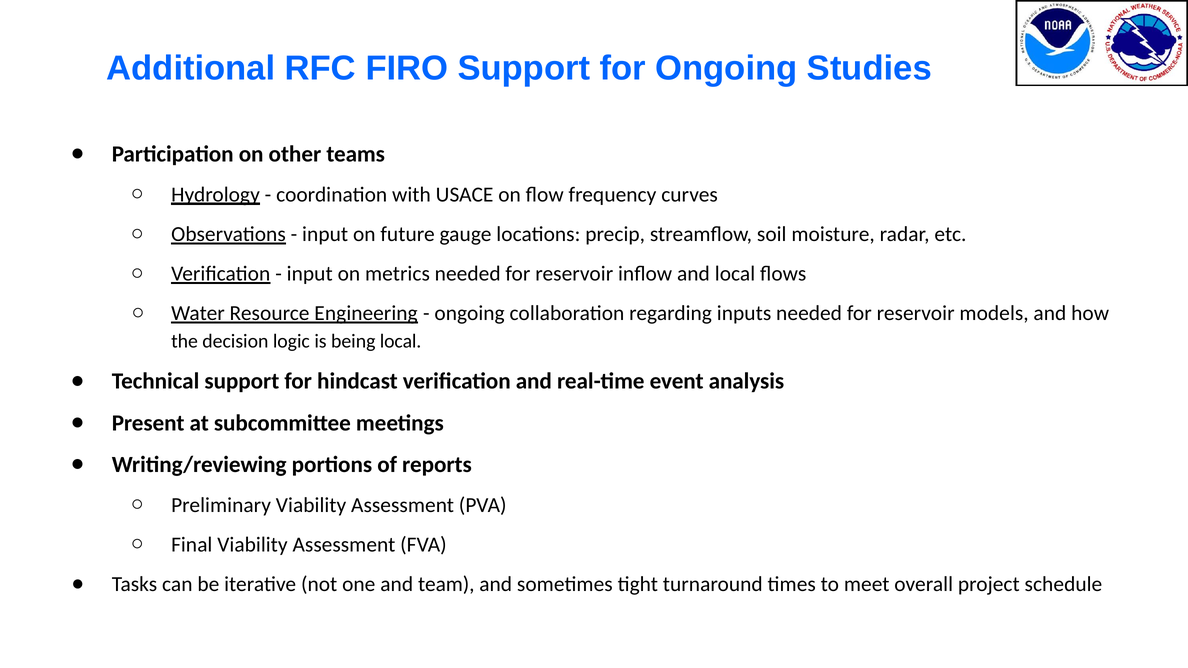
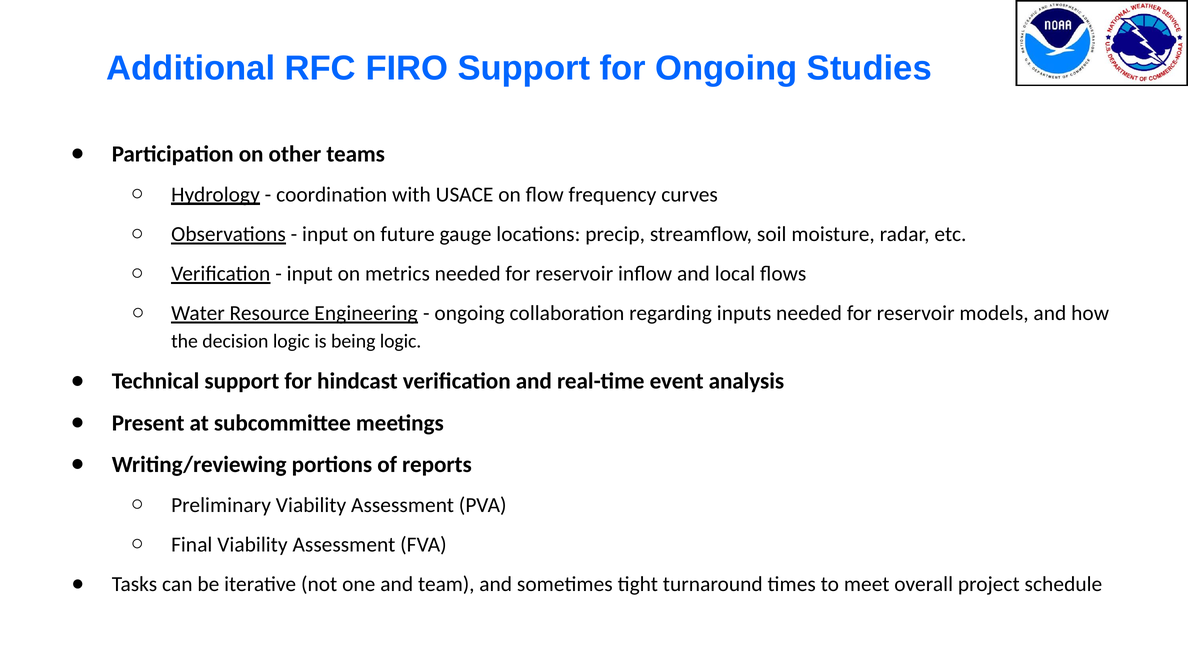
being local: local -> logic
